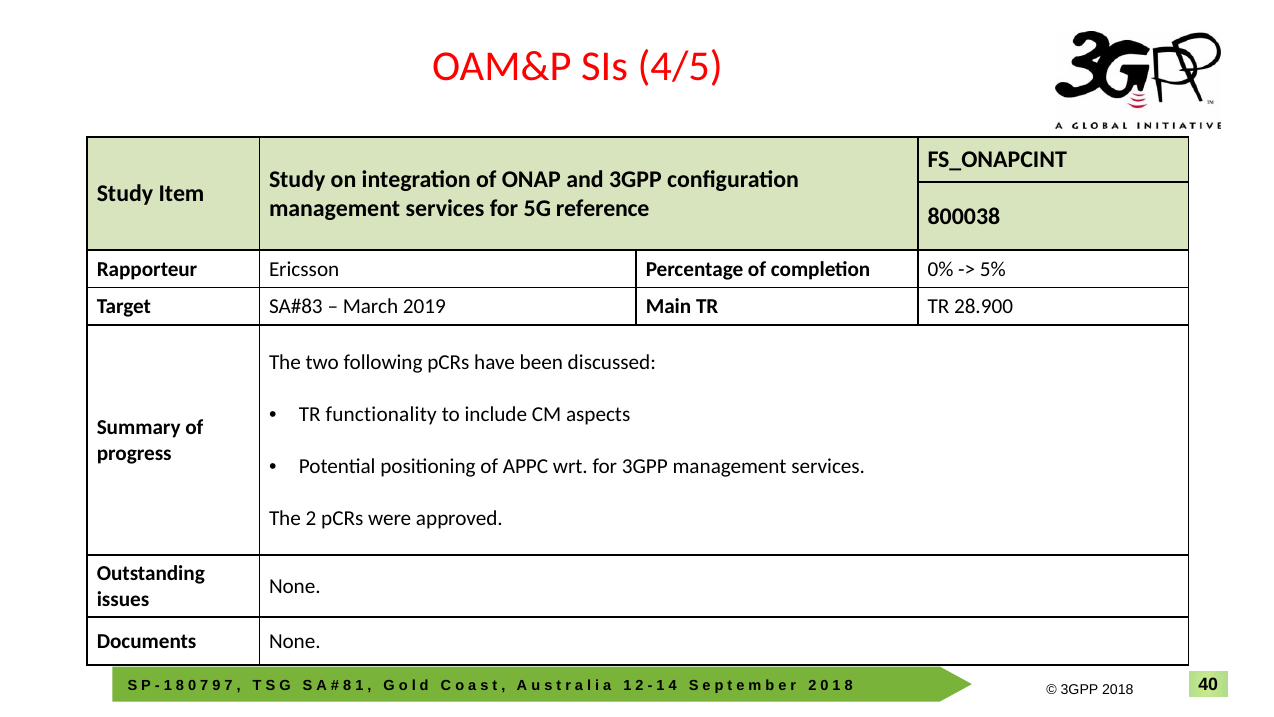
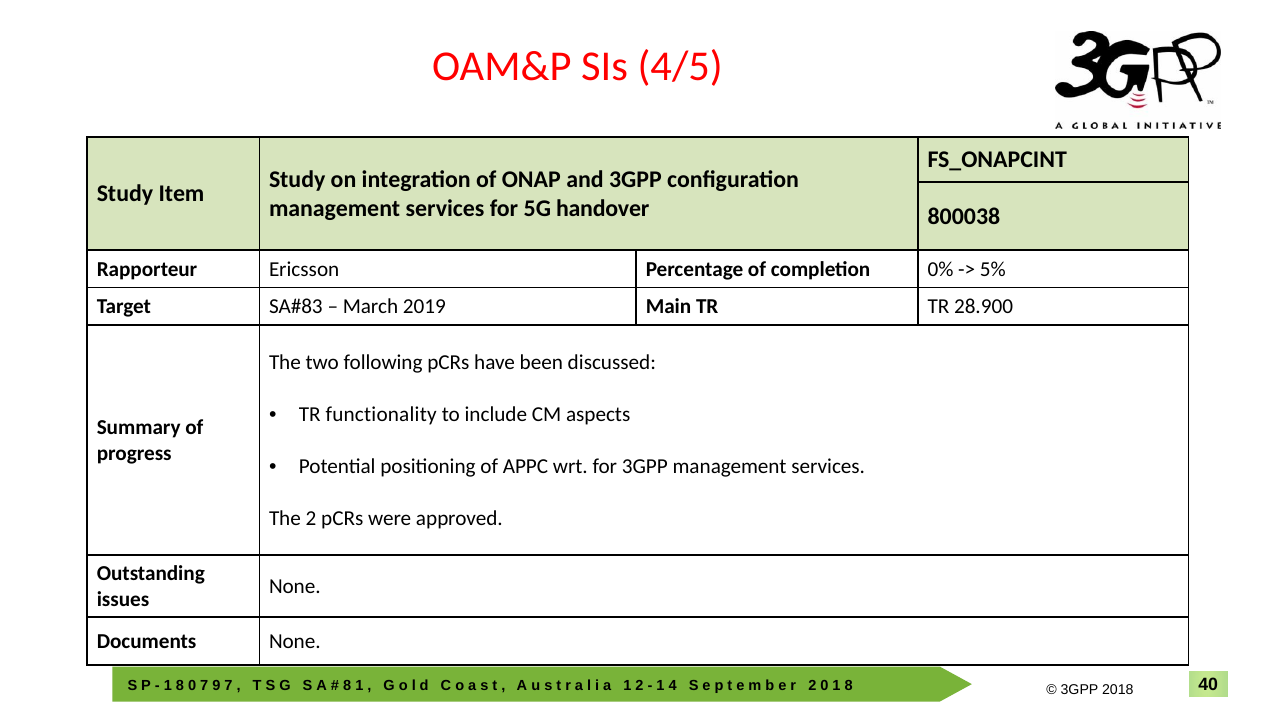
reference: reference -> handover
